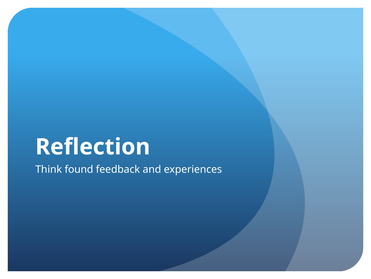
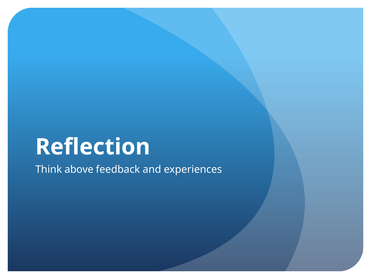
found: found -> above
